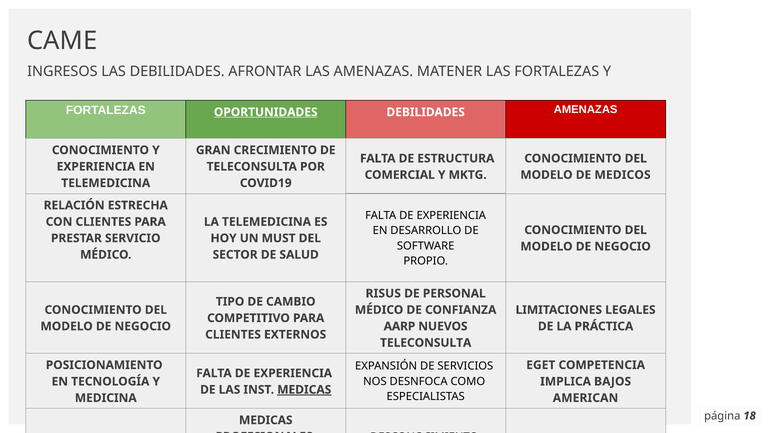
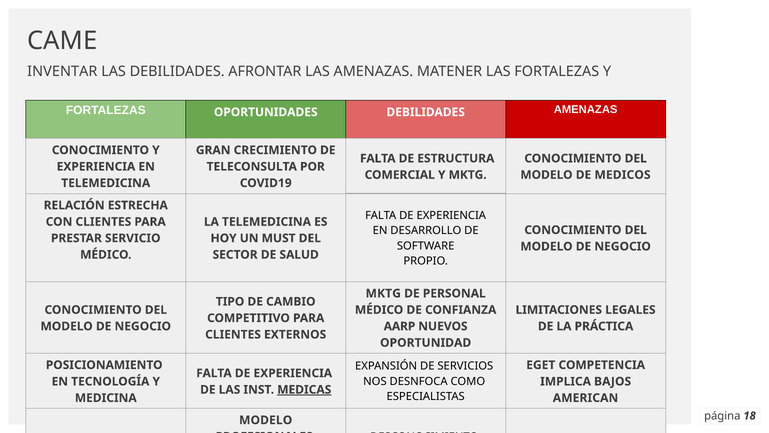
INGRESOS: INGRESOS -> INVENTAR
OPORTUNIDADES underline: present -> none
RISUS at (383, 293): RISUS -> MKTG
TELECONSULTA at (426, 342): TELECONSULTA -> OPORTUNIDAD
MEDICAS at (266, 420): MEDICAS -> MODELO
